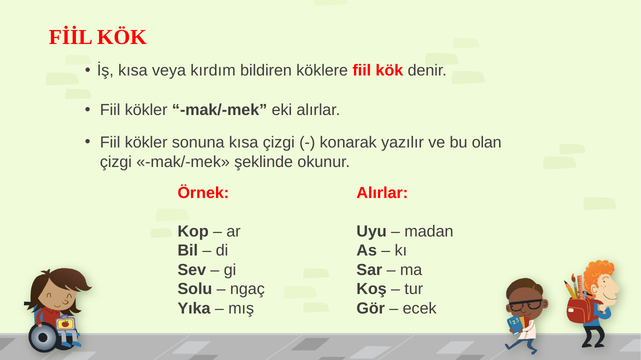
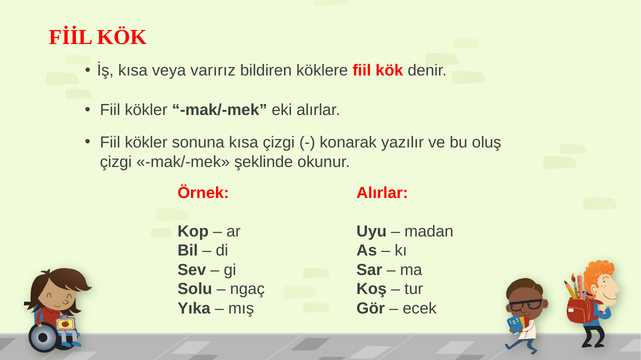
kırdım: kırdım -> varırız
olan: olan -> oluş
